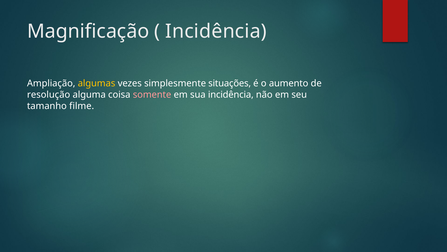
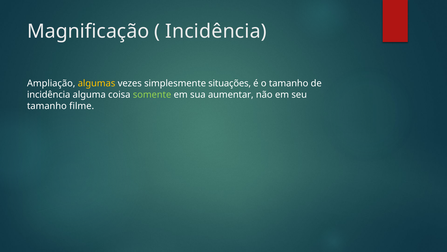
o aumento: aumento -> tamanho
resolução at (49, 95): resolução -> incidência
somente colour: pink -> light green
sua incidência: incidência -> aumentar
